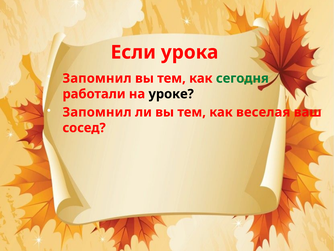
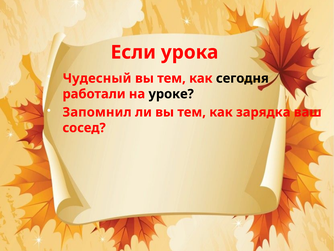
Запомнил at (97, 78): Запомнил -> Чудесный
сегодня colour: green -> black
веселая: веселая -> зарядка
